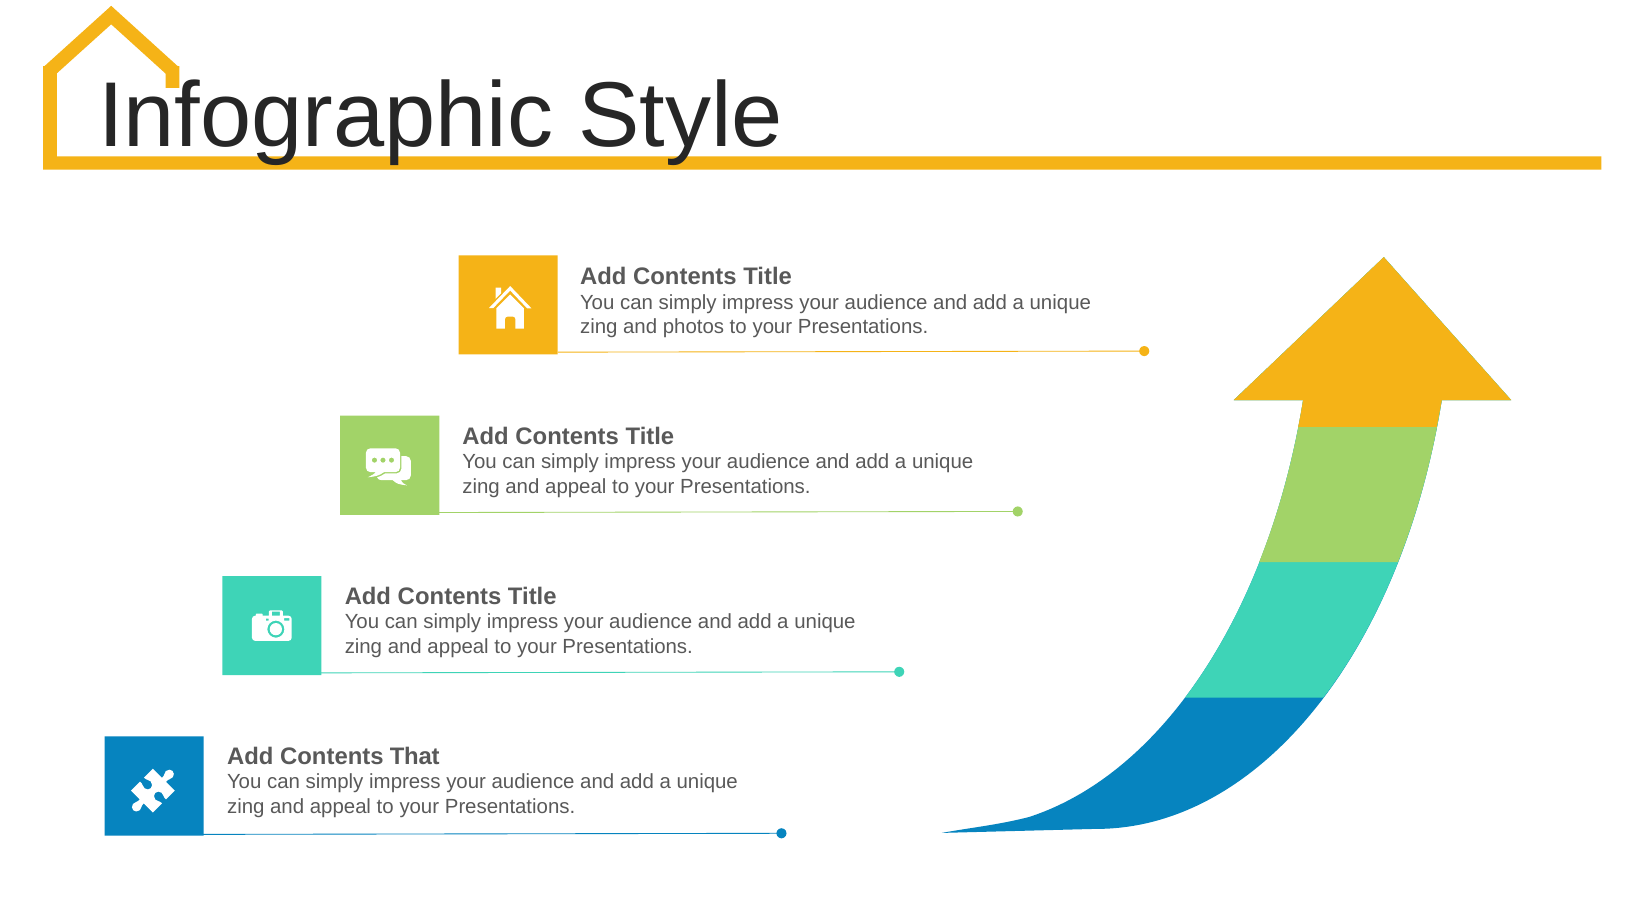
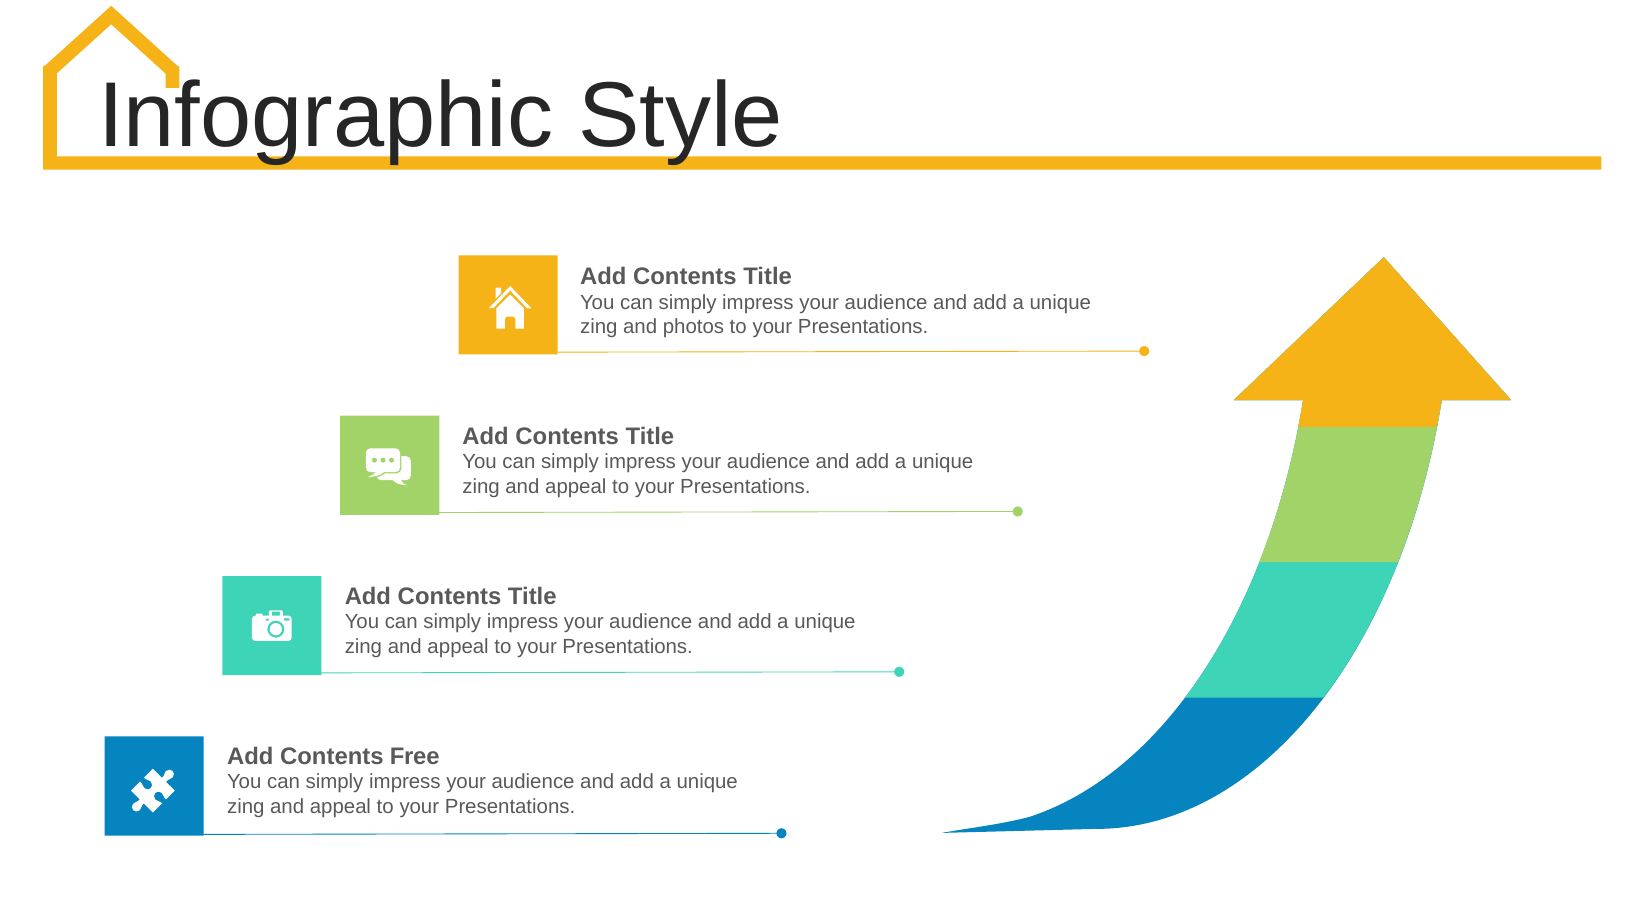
That: That -> Free
